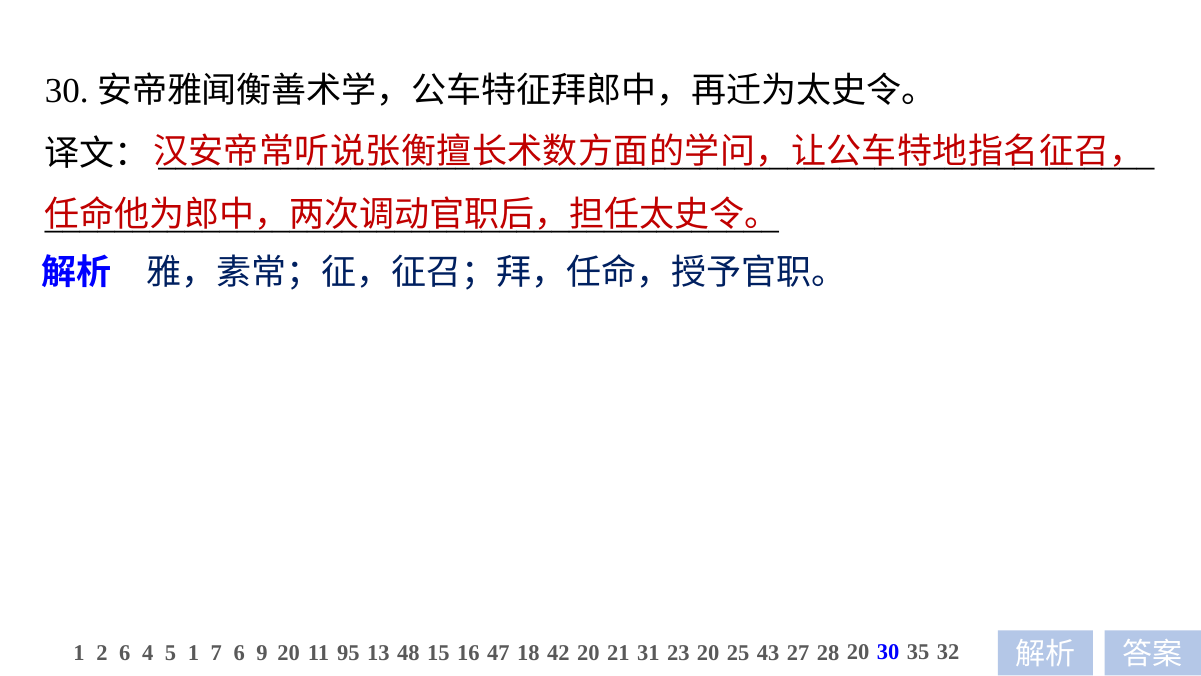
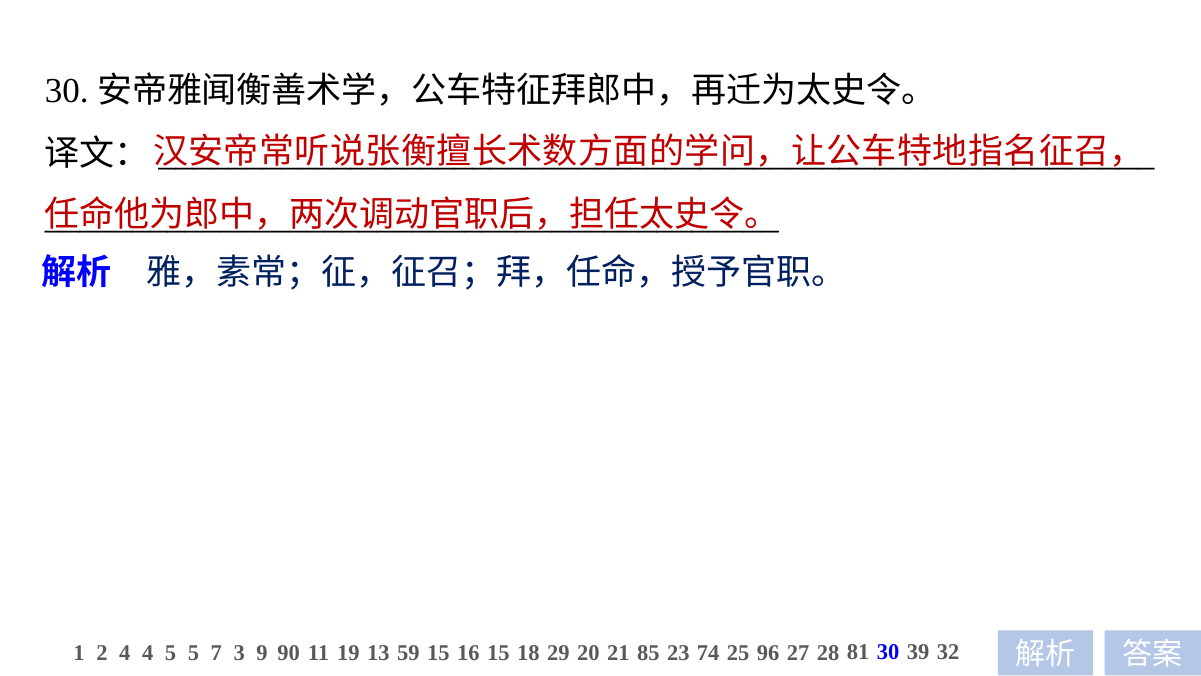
2 6: 6 -> 4
5 1: 1 -> 5
7 6: 6 -> 3
9 20: 20 -> 90
95: 95 -> 19
48: 48 -> 59
16 47: 47 -> 15
42: 42 -> 29
31: 31 -> 85
23 20: 20 -> 74
43: 43 -> 96
28 20: 20 -> 81
35: 35 -> 39
